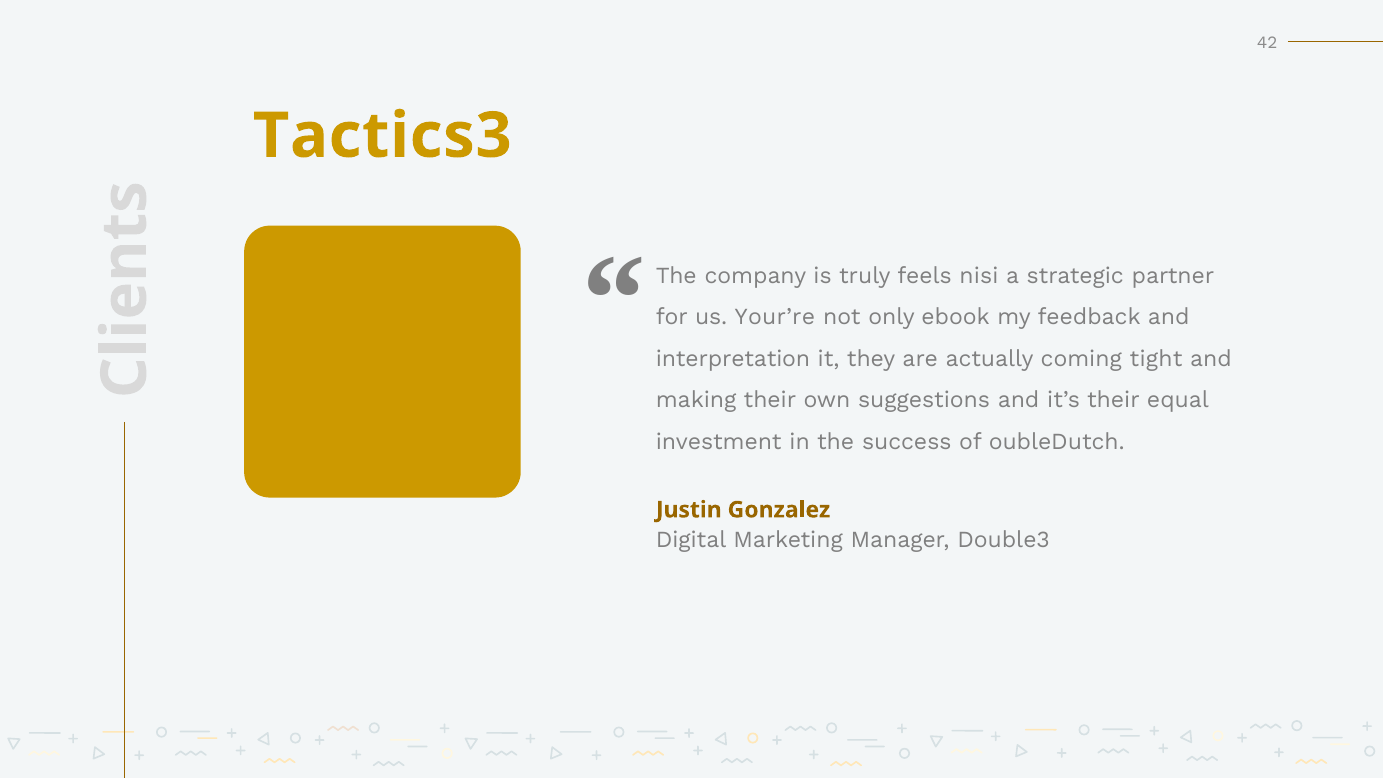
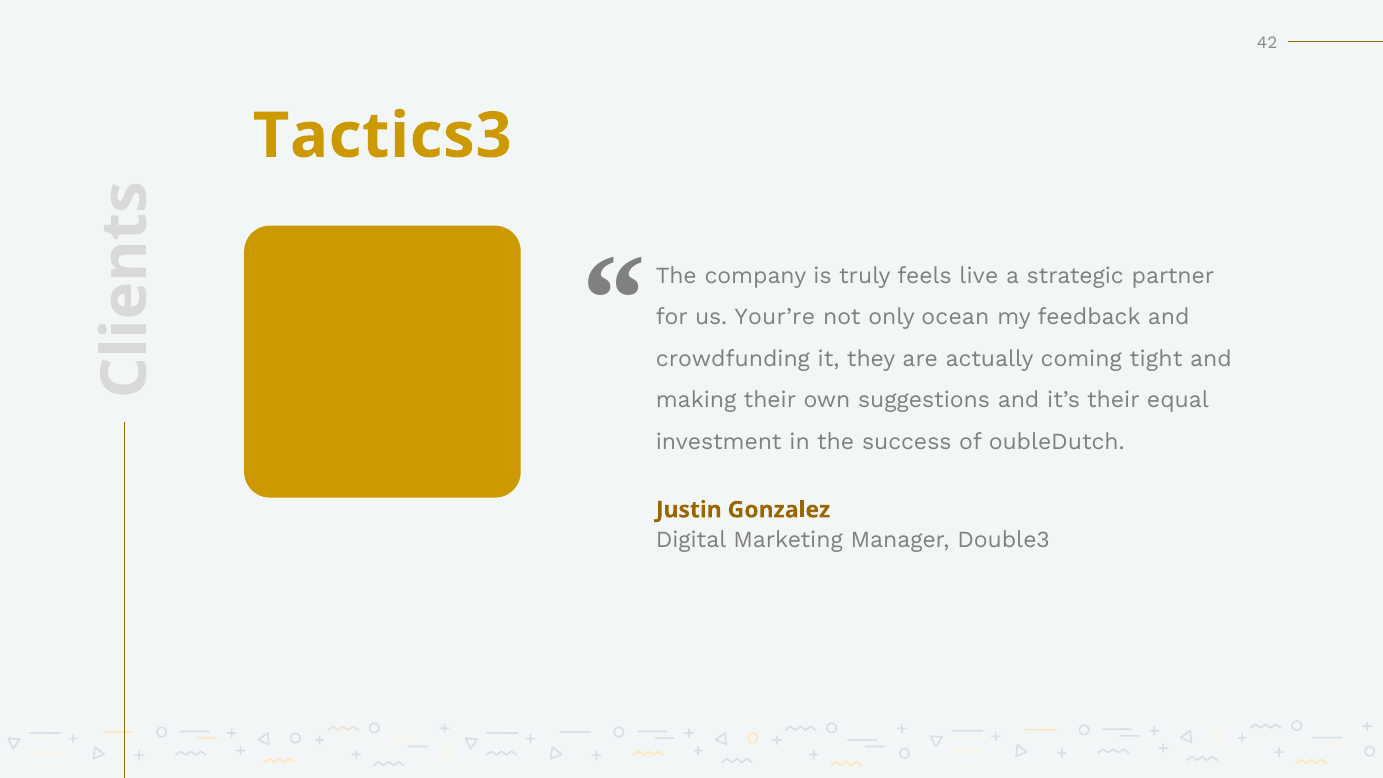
nisi: nisi -> live
ebook: ebook -> ocean
interpretation: interpretation -> crowdfunding
